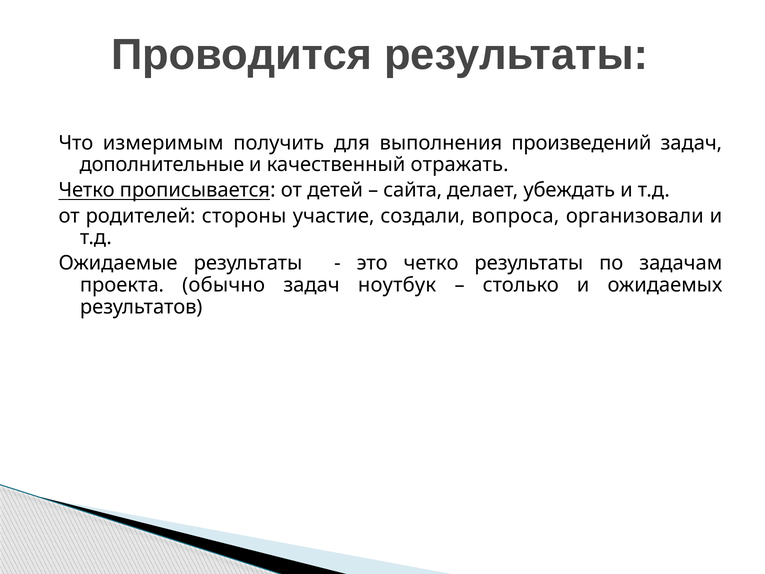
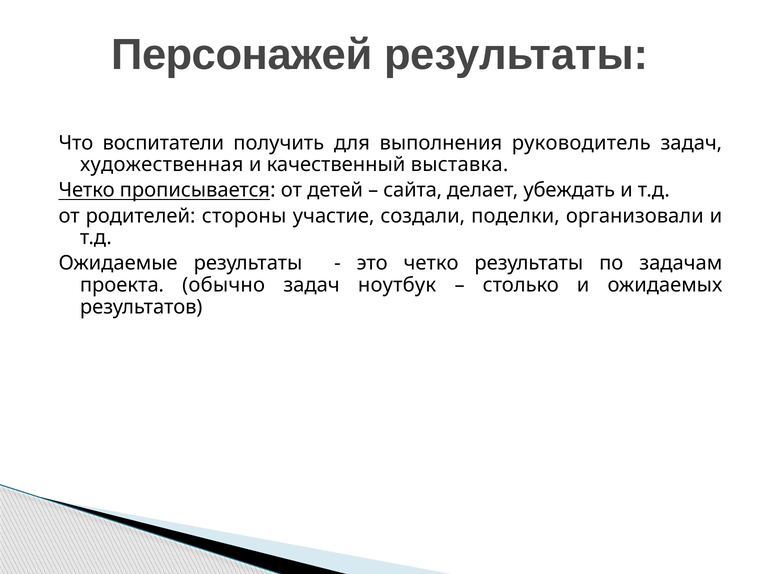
Проводится: Проводится -> Персонажей
измеримым: измеримым -> воспитатели
произведений: произведений -> руководитель
дополнительные: дополнительные -> художественная
отражать: отражать -> выставка
вопроса: вопроса -> поделки
